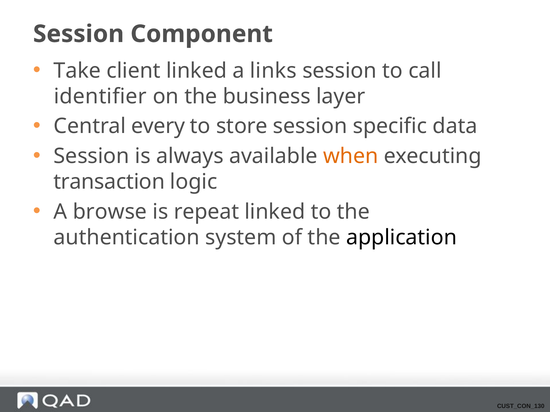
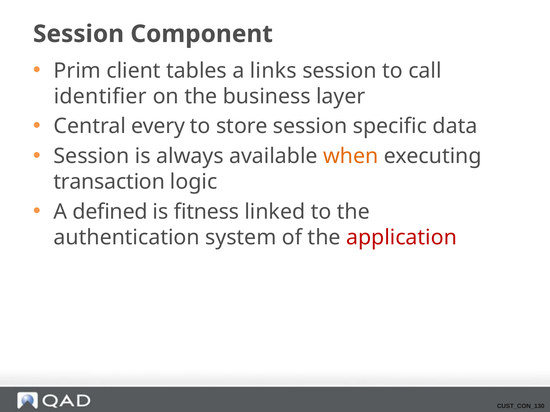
Take: Take -> Prim
client linked: linked -> tables
browse: browse -> defined
repeat: repeat -> fitness
application colour: black -> red
